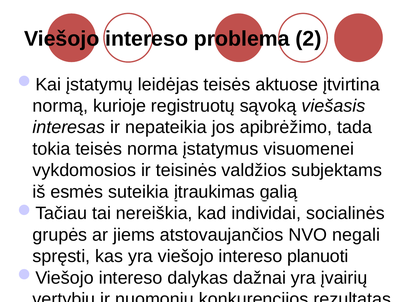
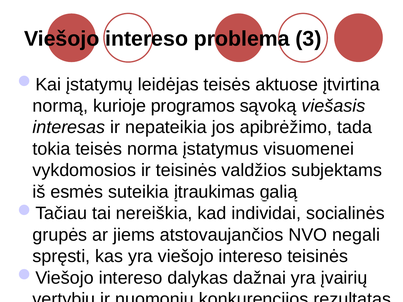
2: 2 -> 3
registruotų: registruotų -> programos
intereso planuoti: planuoti -> teisinės
